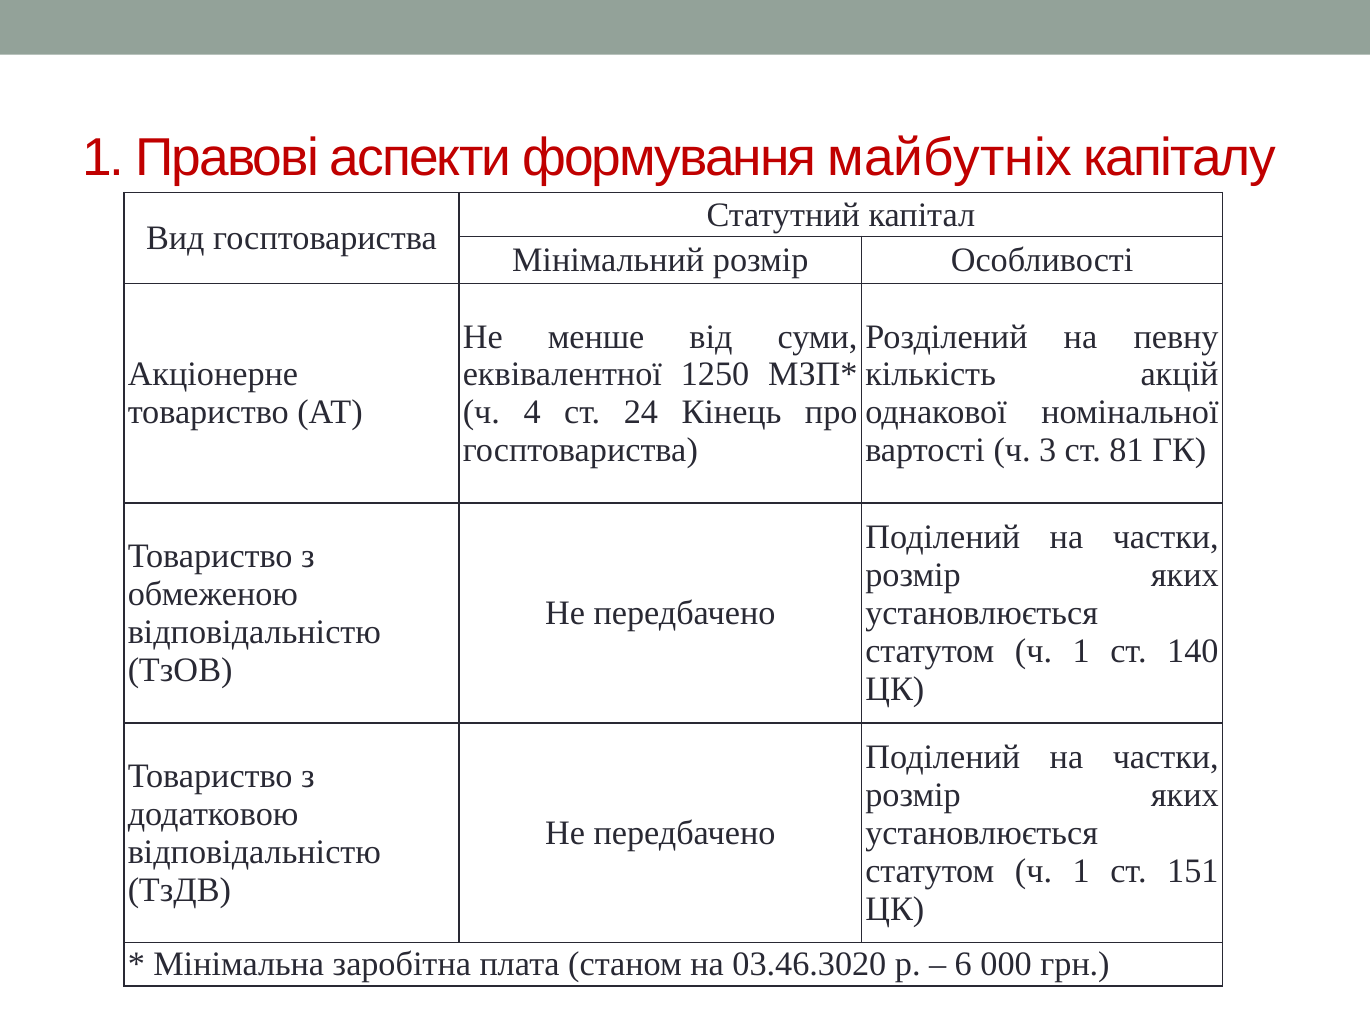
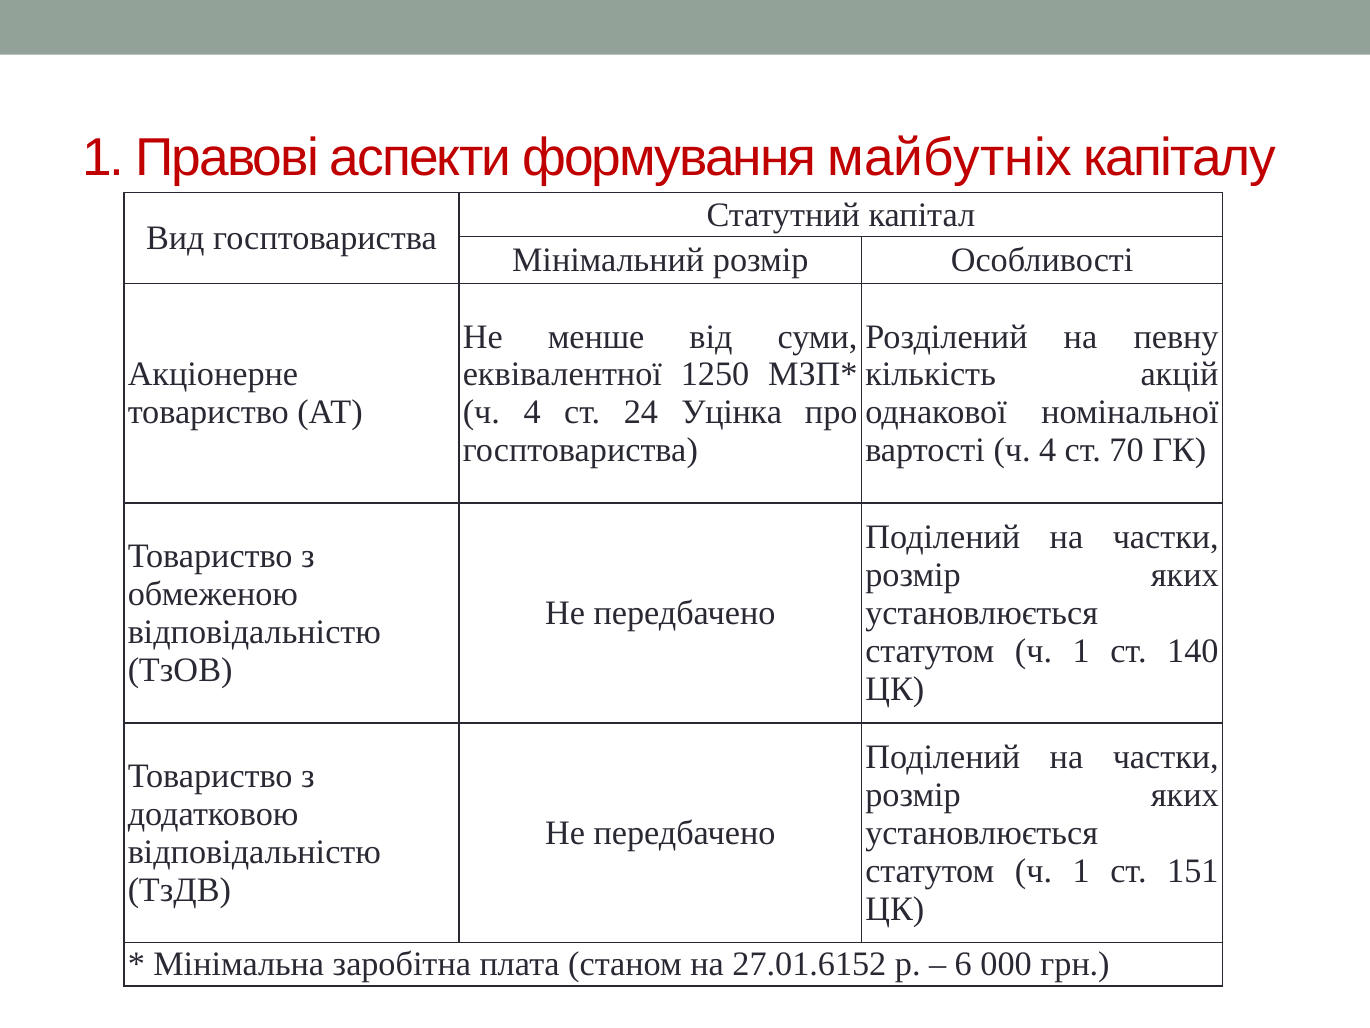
Кінець: Кінець -> Уцінка
вартості ч 3: 3 -> 4
81: 81 -> 70
03.46.3020: 03.46.3020 -> 27.01.6152
